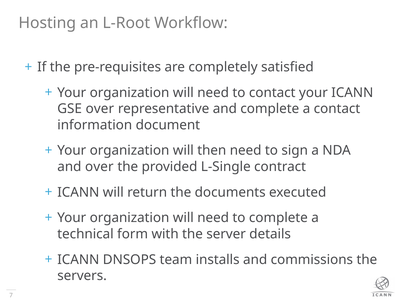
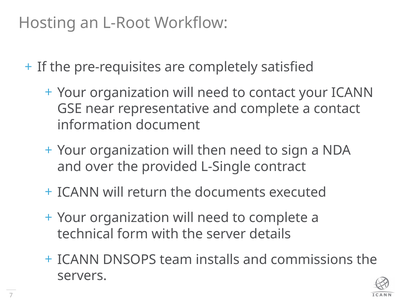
GSE over: over -> near
